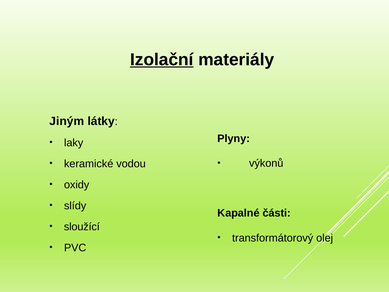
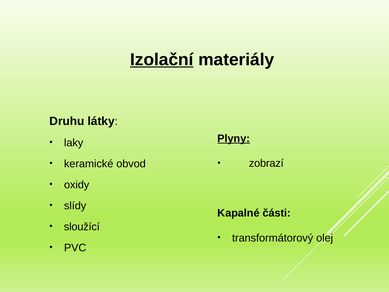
Jiným: Jiným -> Druhu
Plyny underline: none -> present
výkonů: výkonů -> zobrazí
vodou: vodou -> obvod
